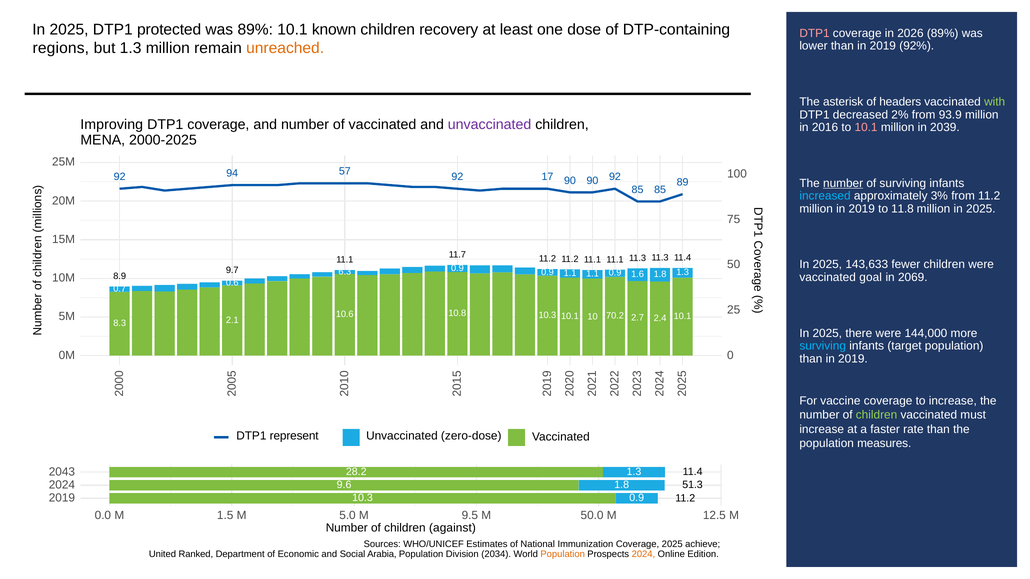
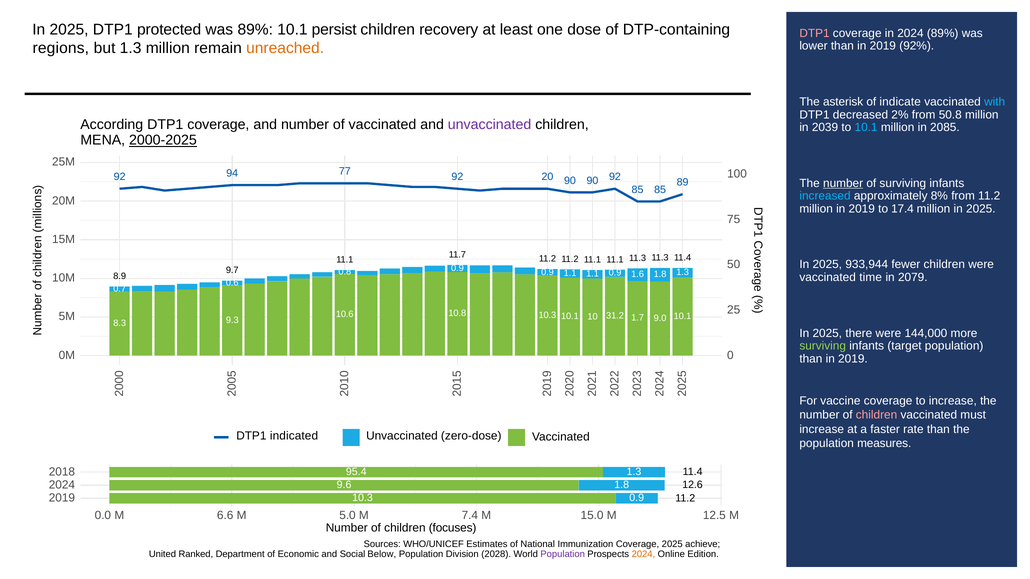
known: known -> persist
in 2026: 2026 -> 2024
headers: headers -> indicate
with colour: light green -> light blue
93.9: 93.9 -> 50.8
Improving: Improving -> According
2016: 2016 -> 2039
10.1 at (866, 127) colour: pink -> light blue
2039: 2039 -> 2085
2000-2025 underline: none -> present
57: 57 -> 77
17: 17 -> 20
3%: 3% -> 8%
11.8: 11.8 -> 17.4
143,633: 143,633 -> 933,944
6.3: 6.3 -> 0.8
goal: goal -> time
2069: 2069 -> 2079
70.2: 70.2 -> 31.2
2.7: 2.7 -> 1.7
2.4: 2.4 -> 9.0
2.1: 2.1 -> 9.3
surviving at (823, 346) colour: light blue -> light green
children at (877, 415) colour: light green -> pink
represent: represent -> indicated
2043: 2043 -> 2018
28.2: 28.2 -> 95.4
51.3: 51.3 -> 12.6
1.5: 1.5 -> 6.6
9.5: 9.5 -> 7.4
50.0: 50.0 -> 15.0
against: against -> focuses
Arabia: Arabia -> Below
2034: 2034 -> 2028
Population at (563, 555) colour: orange -> purple
